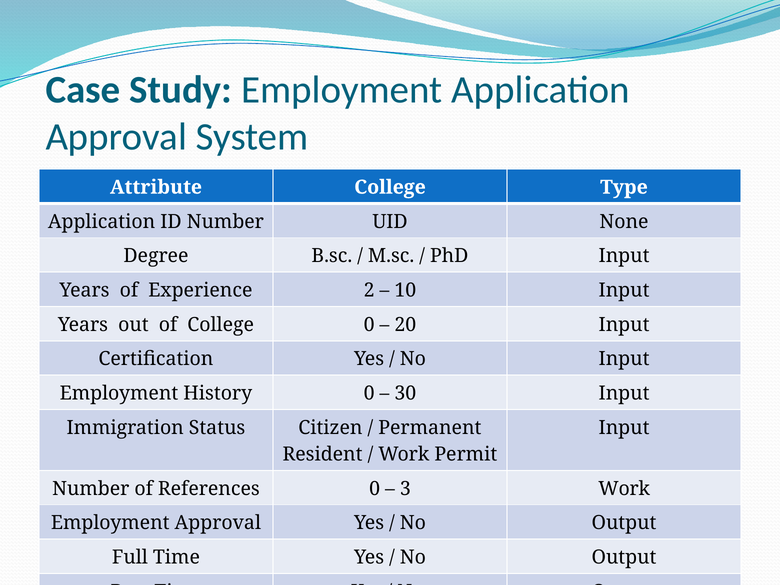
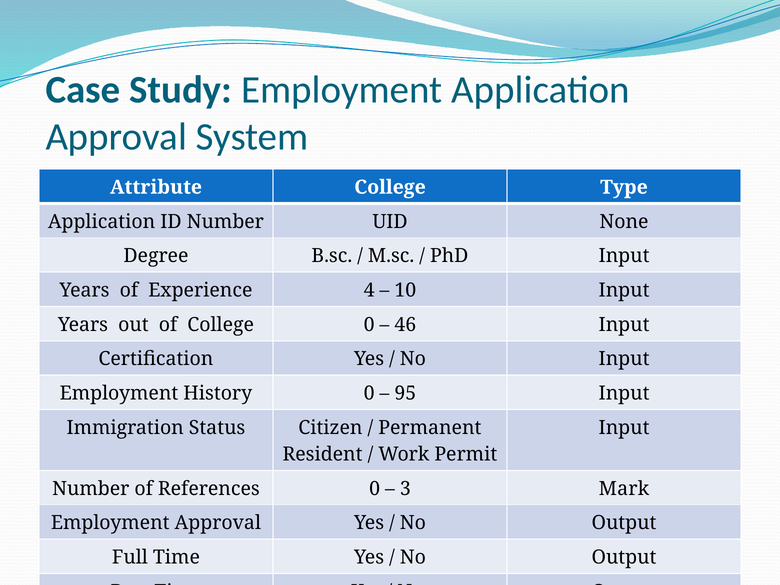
2: 2 -> 4
20: 20 -> 46
30: 30 -> 95
3 Work: Work -> Mark
